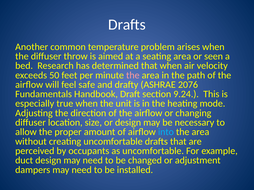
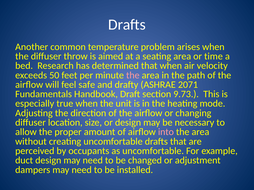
seen: seen -> time
2076: 2076 -> 2071
9.24: 9.24 -> 9.73
into colour: light blue -> pink
